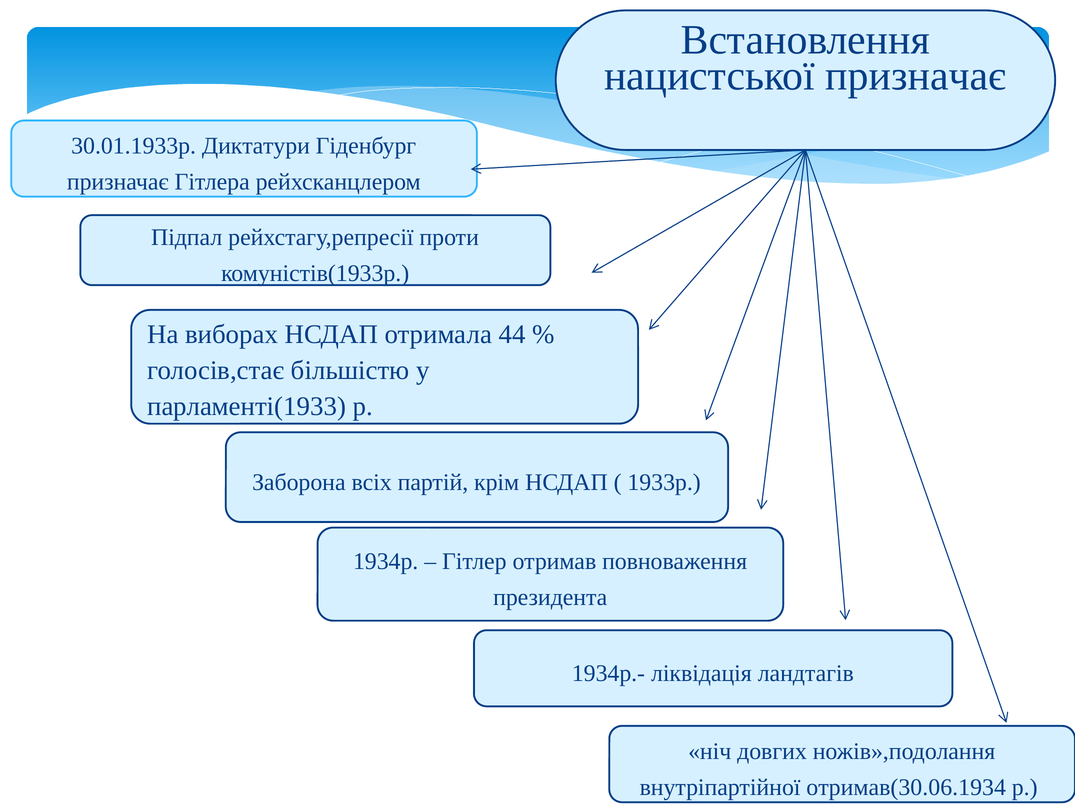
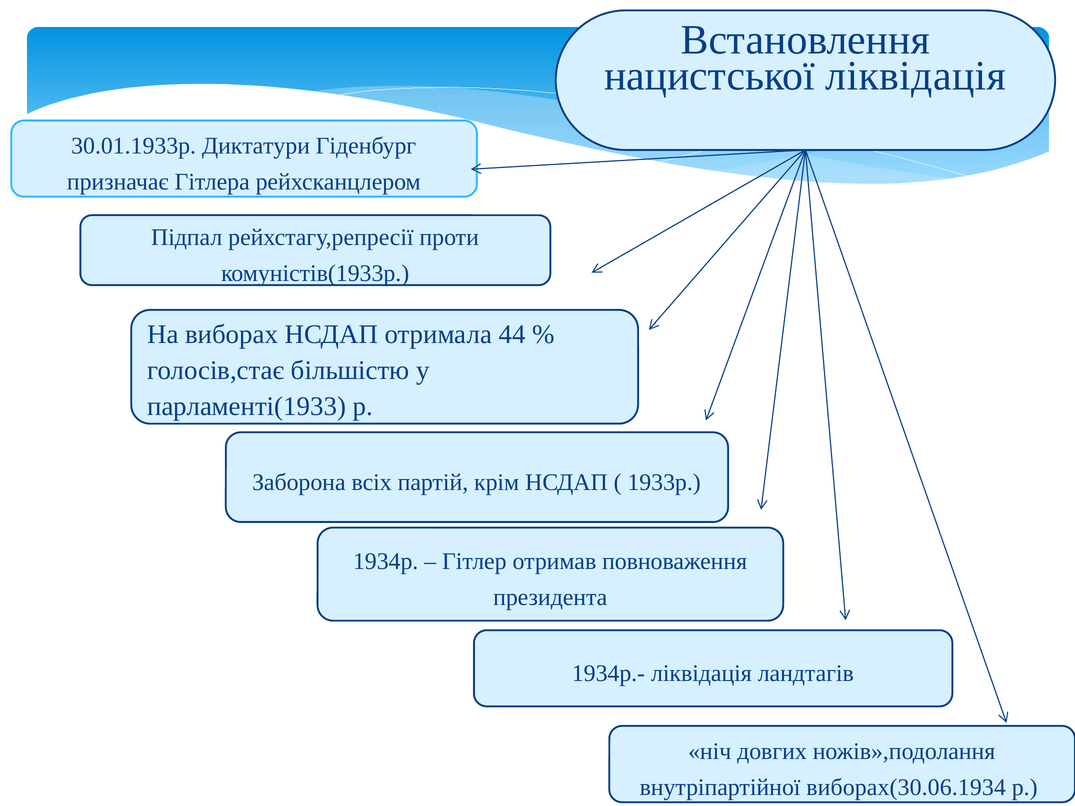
нацистської призначає: призначає -> ліквідація
отримав(30.06.1934: отримав(30.06.1934 -> виборах(30.06.1934
